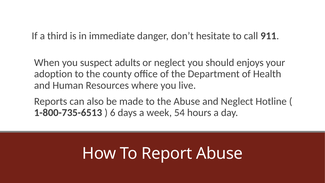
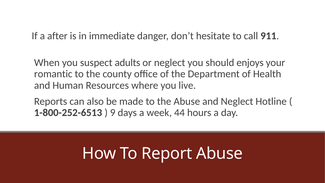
third: third -> after
adoption: adoption -> romantic
1-800-735-6513: 1-800-735-6513 -> 1-800-252-6513
6: 6 -> 9
54: 54 -> 44
